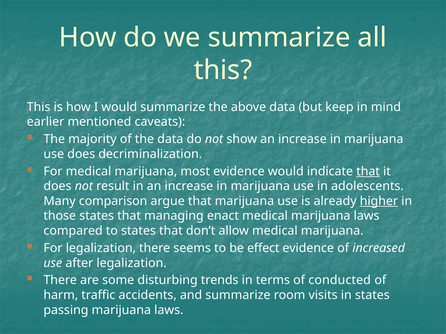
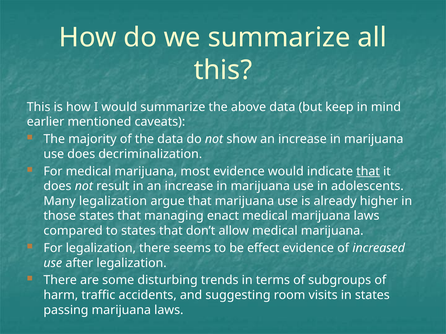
Many comparison: comparison -> legalization
higher underline: present -> none
conducted: conducted -> subgroups
and summarize: summarize -> suggesting
